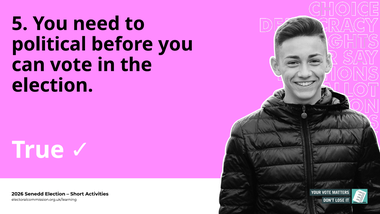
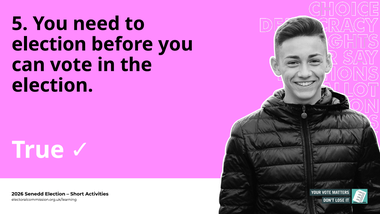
political at (49, 44): political -> election
